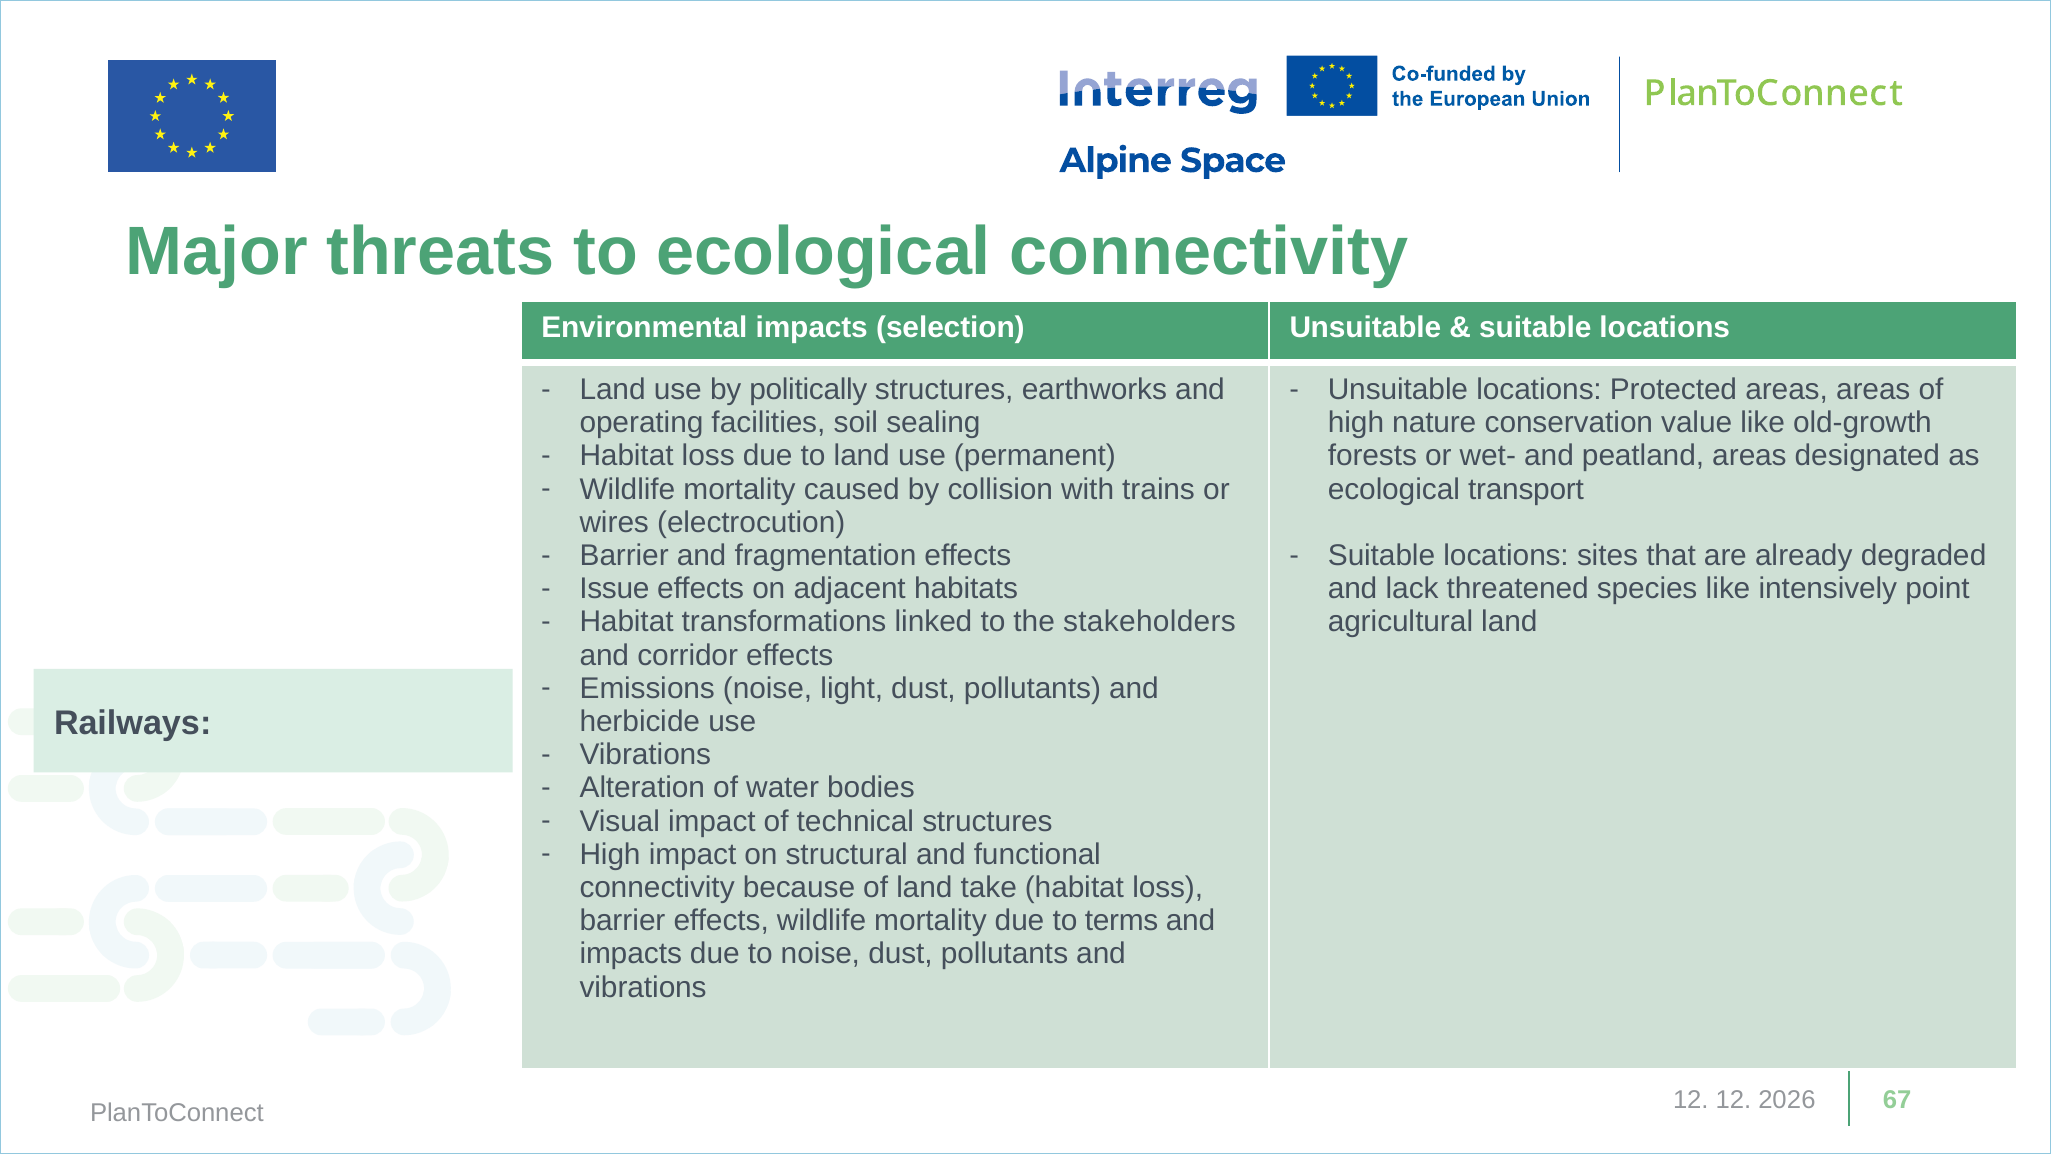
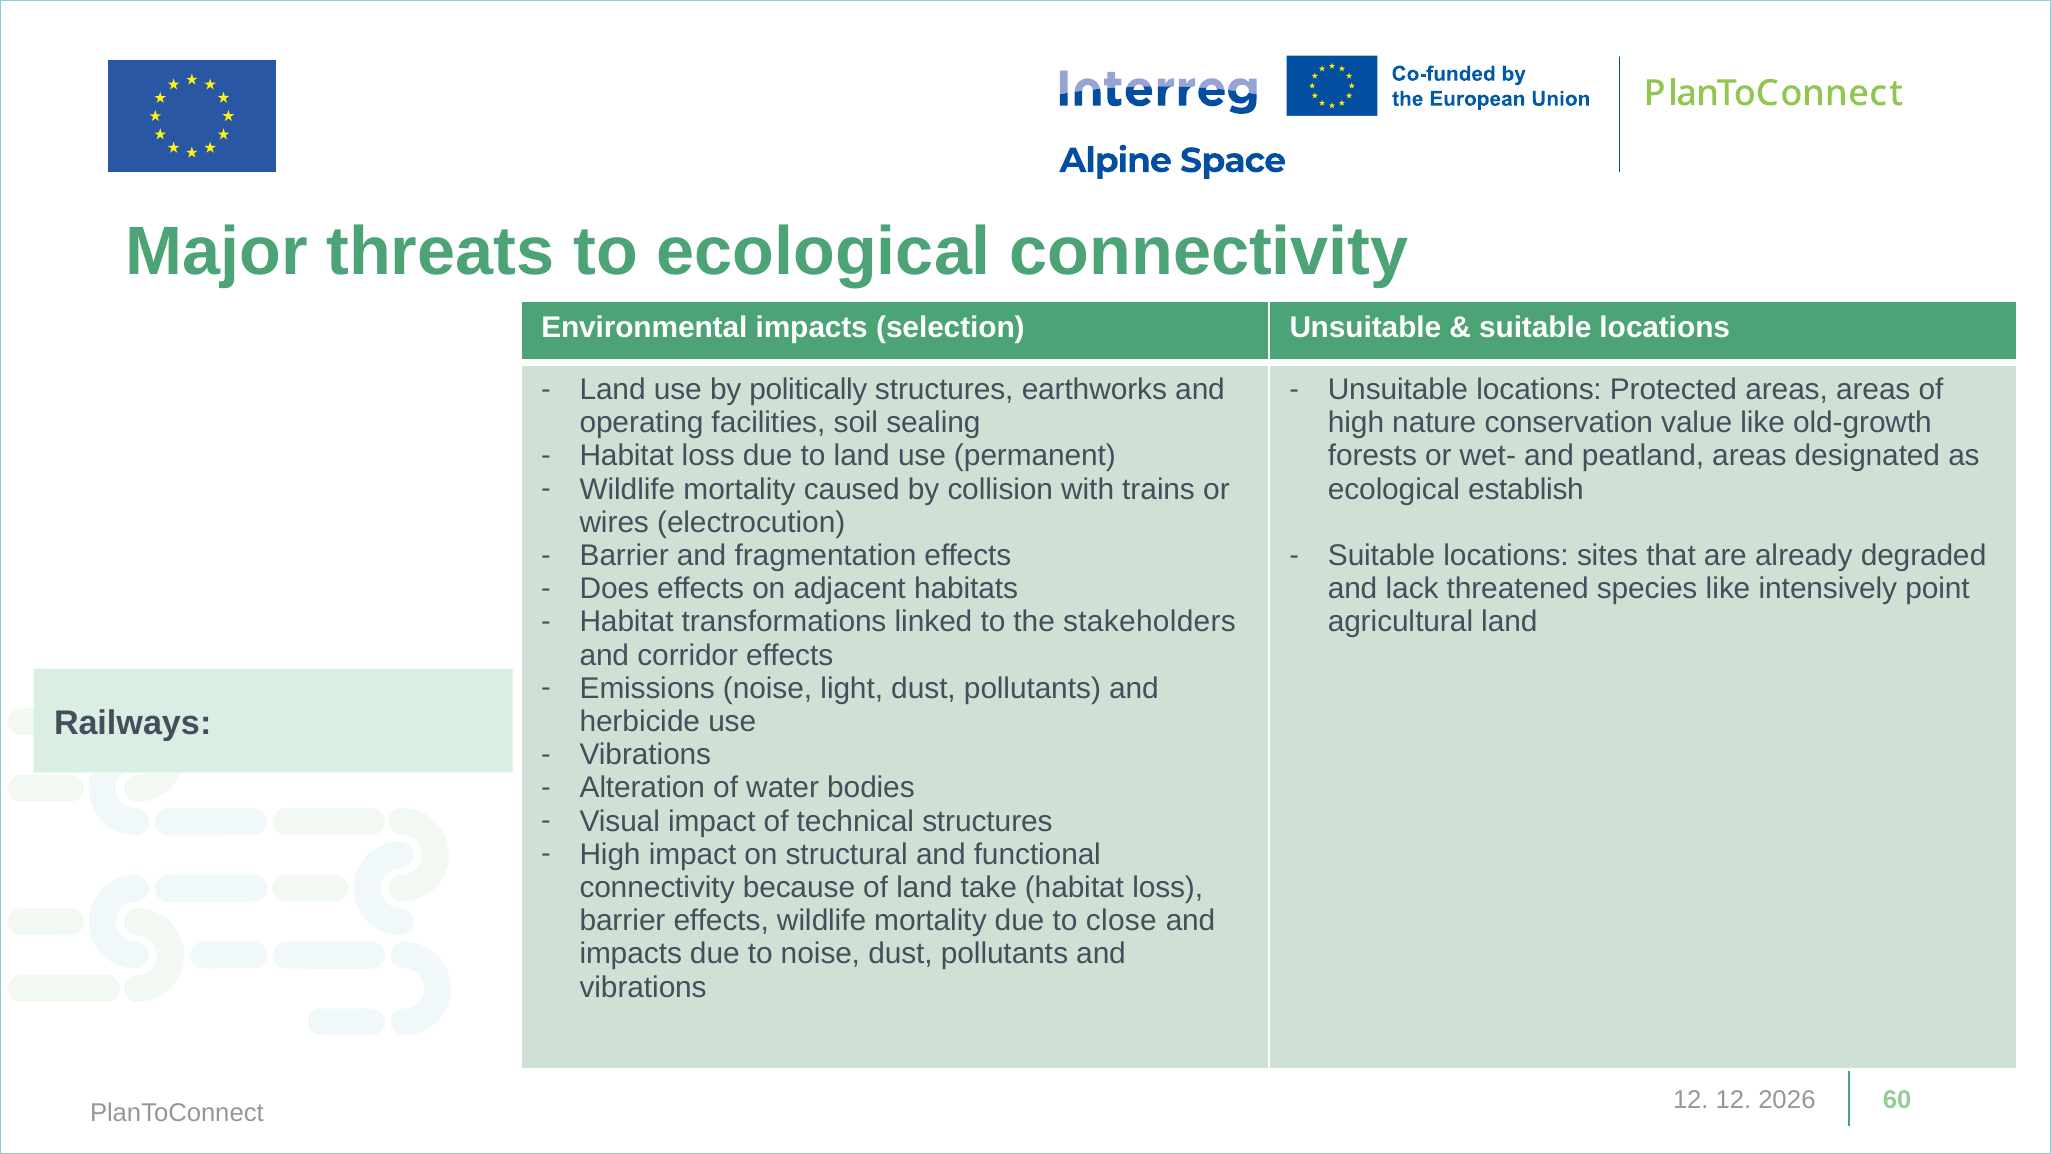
transport: transport -> establish
Issue: Issue -> Does
terms: terms -> close
67: 67 -> 60
